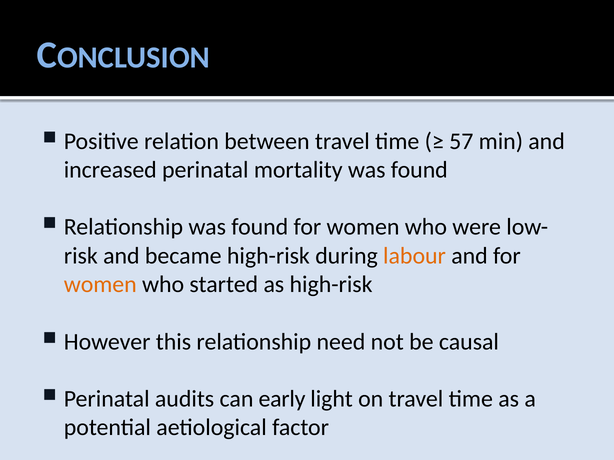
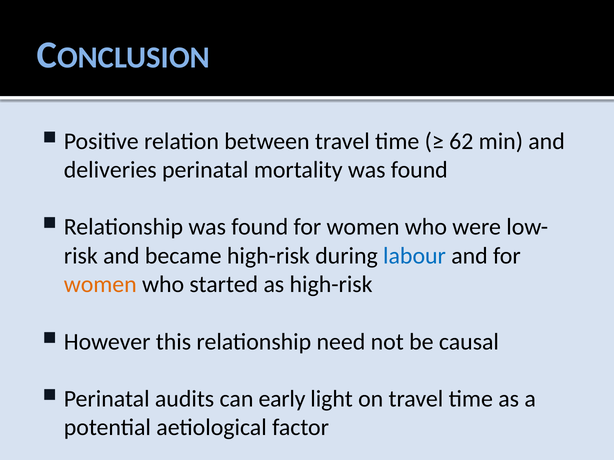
57: 57 -> 62
increased: increased -> deliveries
labour colour: orange -> blue
